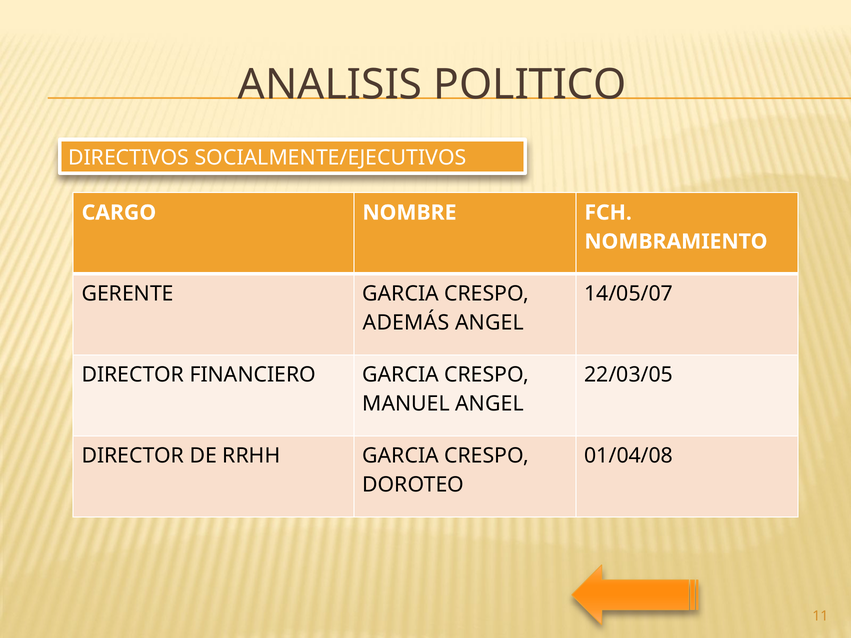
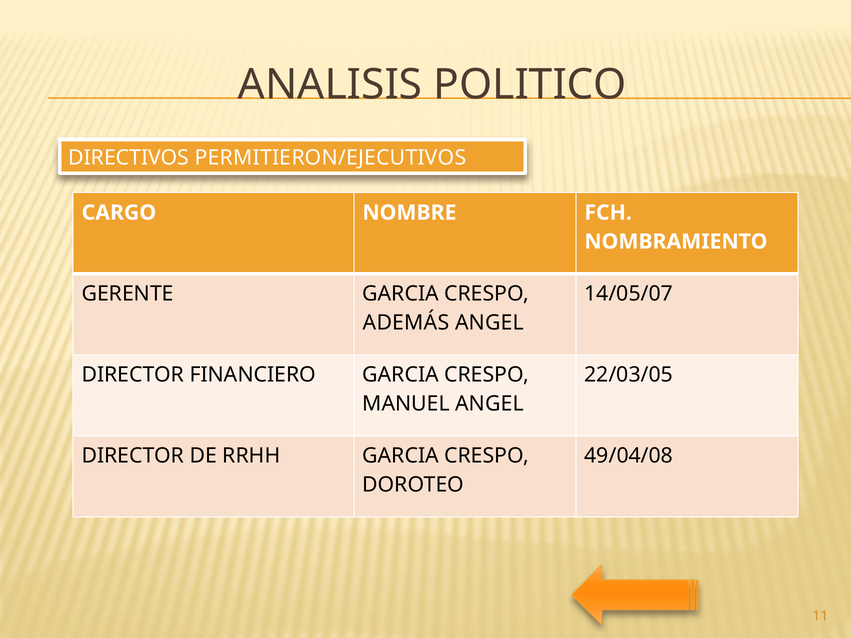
SOCIALMENTE/EJECUTIVOS: SOCIALMENTE/EJECUTIVOS -> PERMITIERON/EJECUTIVOS
01/04/08: 01/04/08 -> 49/04/08
